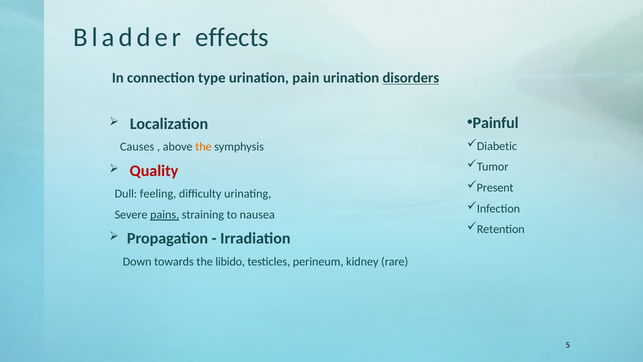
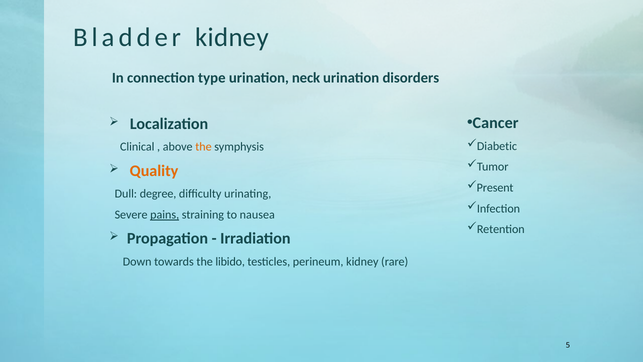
Bladder effects: effects -> kidney
pain: pain -> neck
disorders underline: present -> none
Painful: Painful -> Cancer
Causes: Causes -> Clinical
Quality colour: red -> orange
feeling: feeling -> degree
